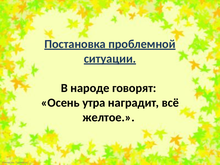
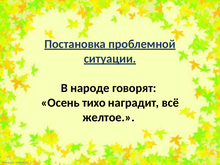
утра: утра -> тихо
